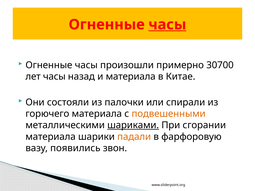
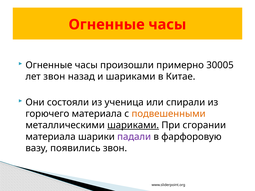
часы at (167, 25) underline: present -> none
30700: 30700 -> 30005
лет часы: часы -> звон
и материала: материала -> шариками
палочки: палочки -> ученица
падали colour: orange -> purple
